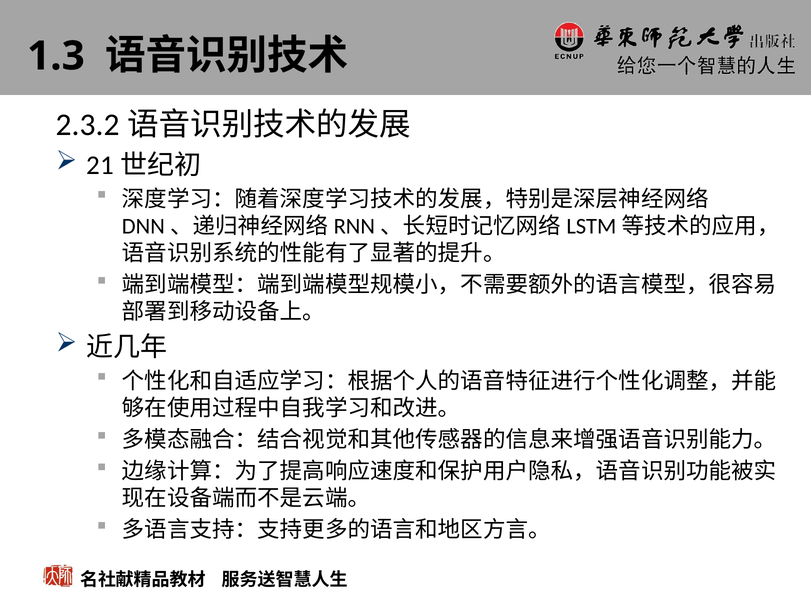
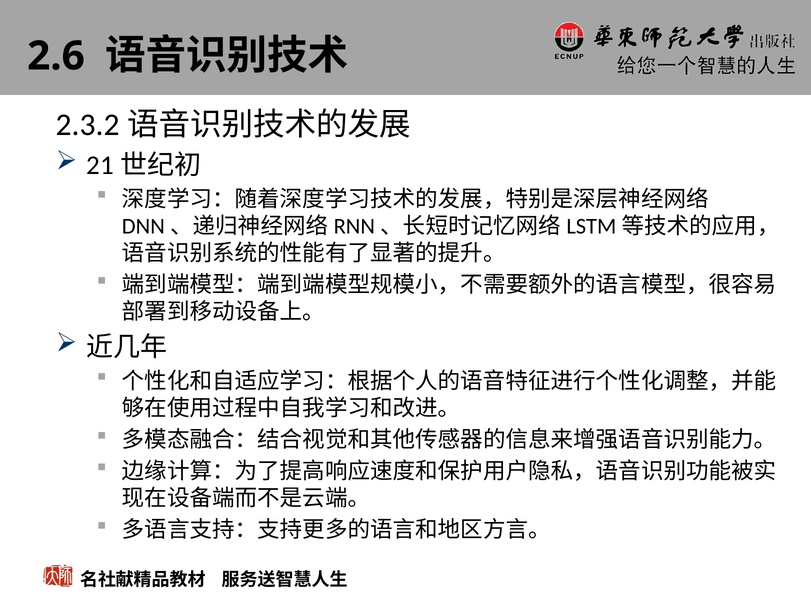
1.3: 1.3 -> 2.6
